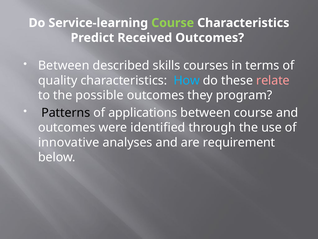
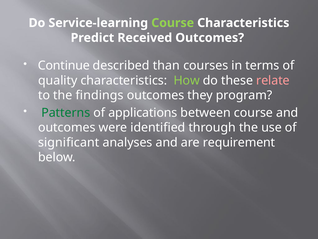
Between at (64, 66): Between -> Continue
skills: skills -> than
How colour: light blue -> light green
possible: possible -> findings
Patterns colour: black -> green
innovative: innovative -> significant
